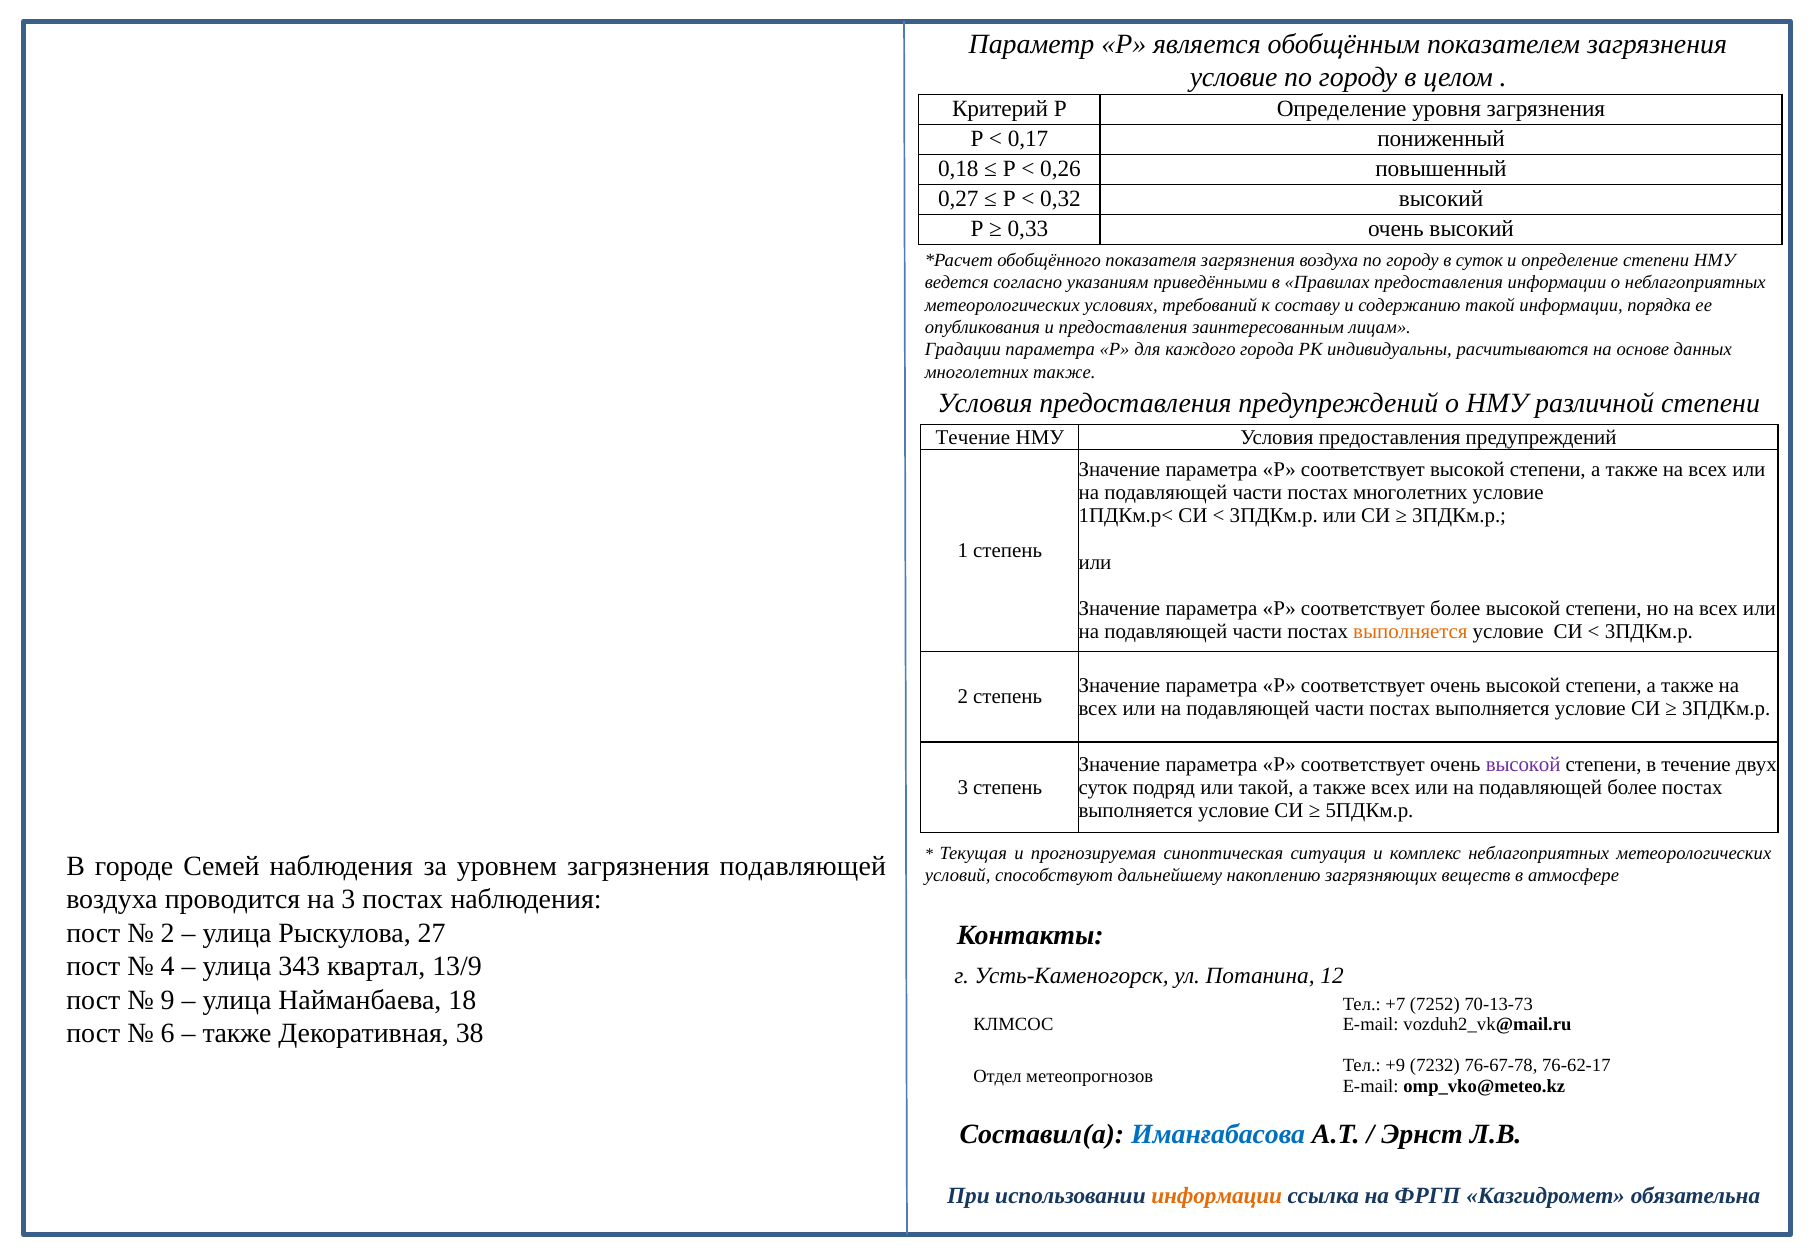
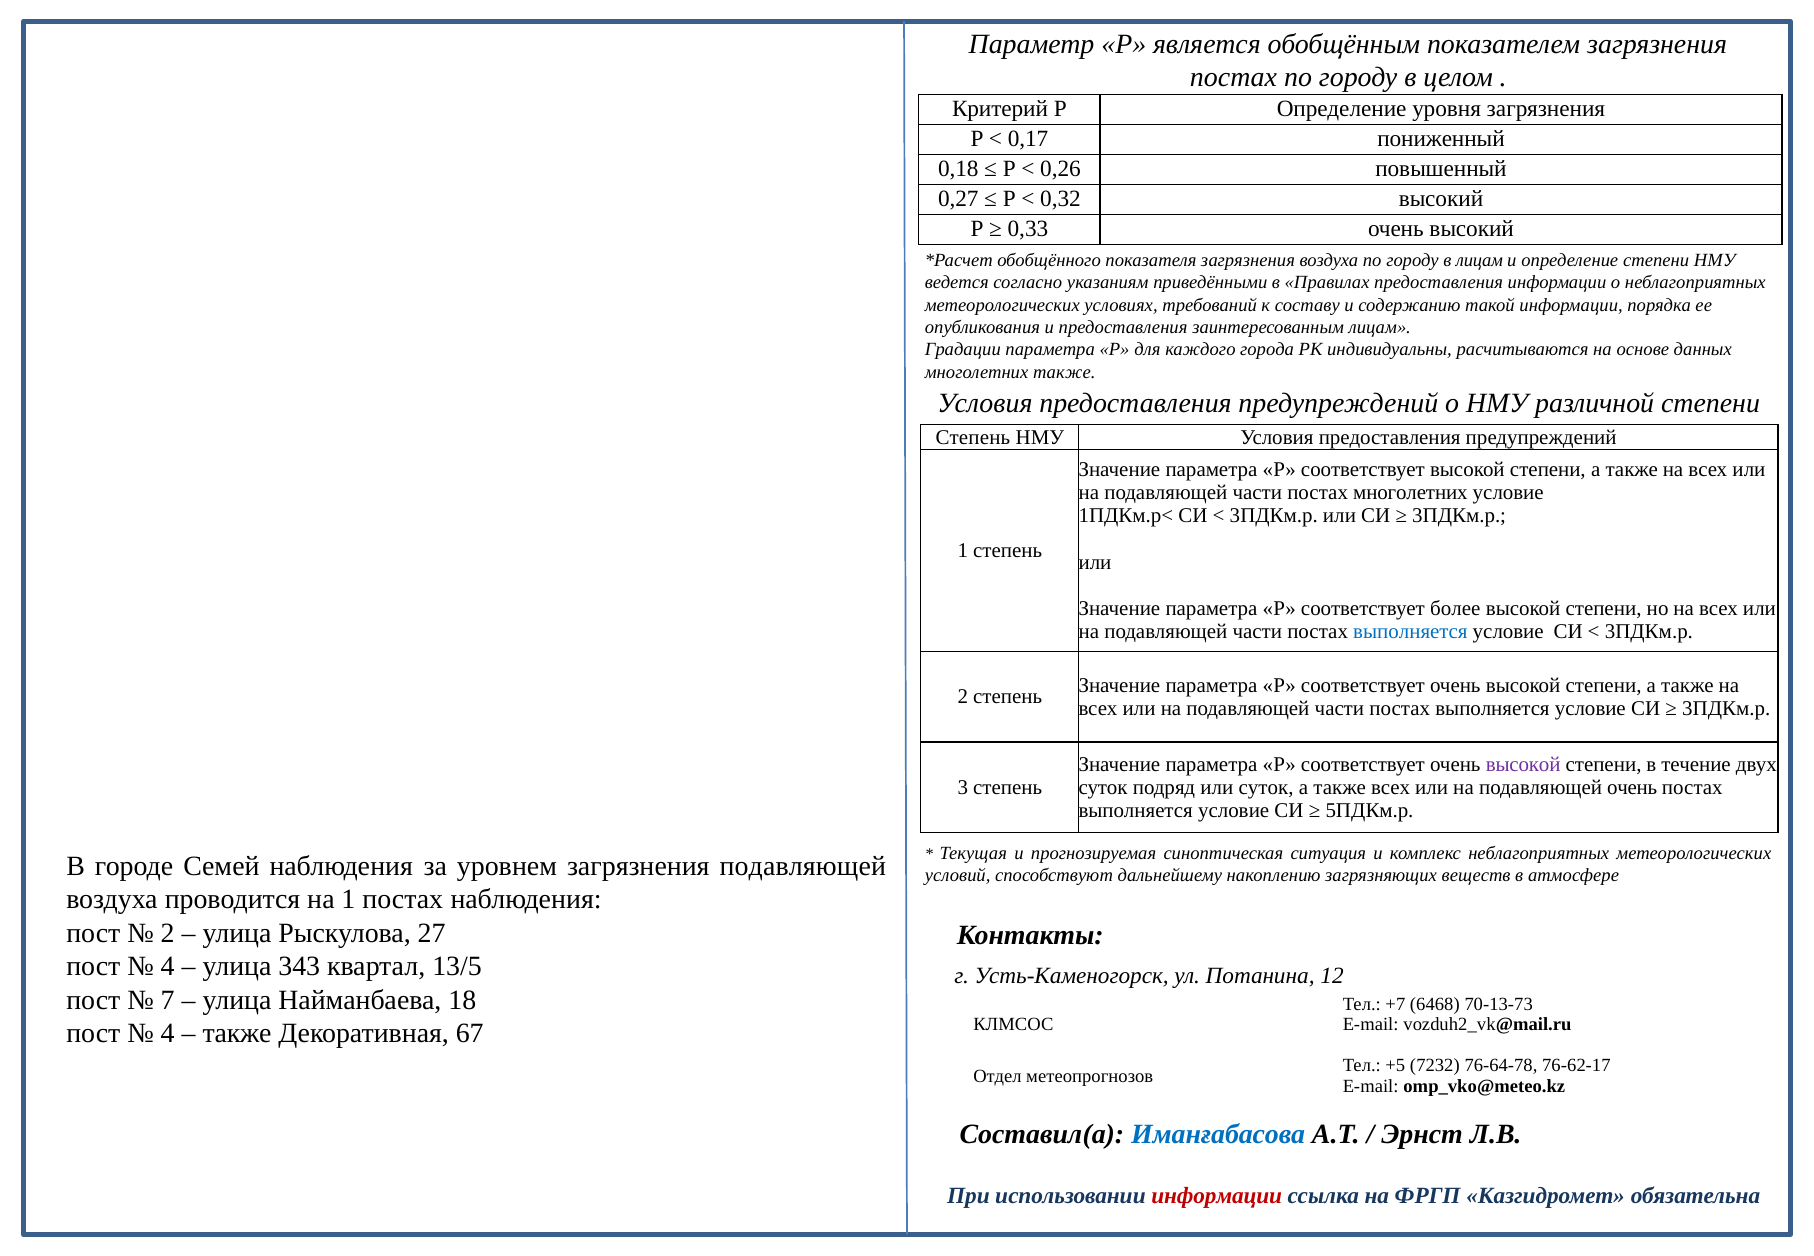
условие at (1234, 77): условие -> постах
в суток: суток -> лицам
Течение at (973, 437): Течение -> Степень
выполняется at (1410, 632) colour: orange -> blue
или такой: такой -> суток
подавляющей более: более -> очень
на 3: 3 -> 1
13/9: 13/9 -> 13/5
9: 9 -> 7
7252: 7252 -> 6468
6 at (168, 1033): 6 -> 4
38: 38 -> 67
+9: +9 -> +5
76-67-78: 76-67-78 -> 76-64-78
информации at (1217, 1196) colour: orange -> red
